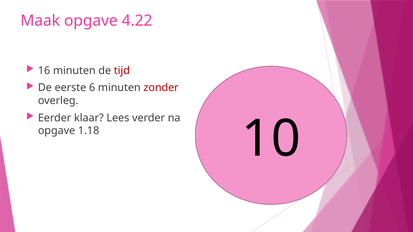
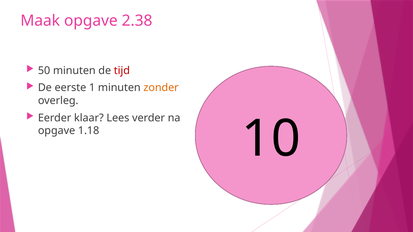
4.22: 4.22 -> 2.38
16: 16 -> 50
6: 6 -> 1
zonder colour: red -> orange
